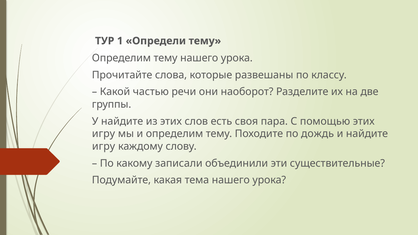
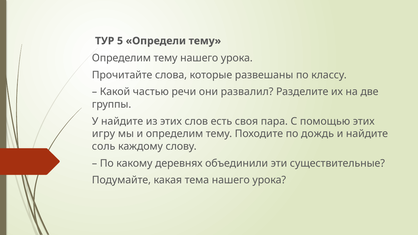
1: 1 -> 5
наоборот: наоборот -> развалил
игру at (104, 146): игру -> соль
записали: записали -> деревнях
